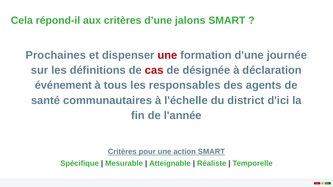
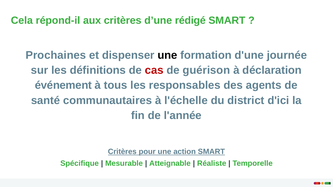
jalons: jalons -> rédigé
une at (167, 55) colour: red -> black
désignée: désignée -> guérison
